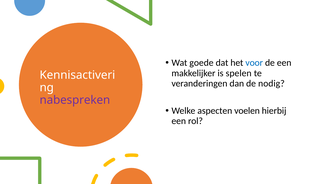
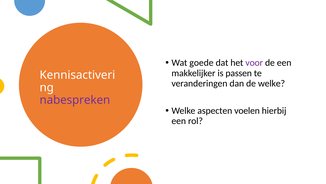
voor colour: blue -> purple
spelen: spelen -> passen
de nodig: nodig -> welke
